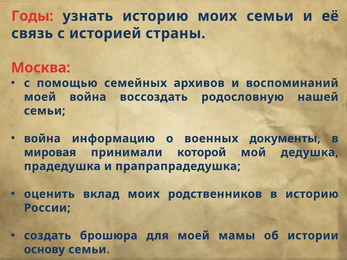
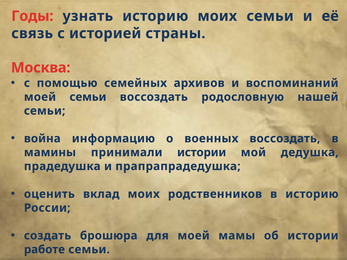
моей война: война -> семьи
военных документы: документы -> воссоздать
мировая: мировая -> мамины
принимали которой: которой -> истории
основу: основу -> работе
